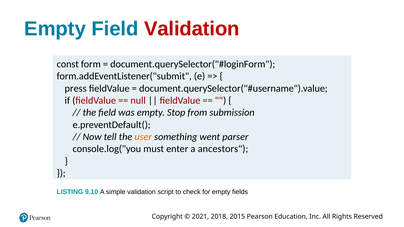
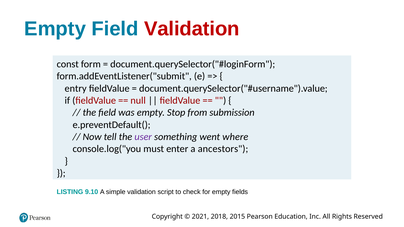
press: press -> entry
user colour: orange -> purple
parser: parser -> where
